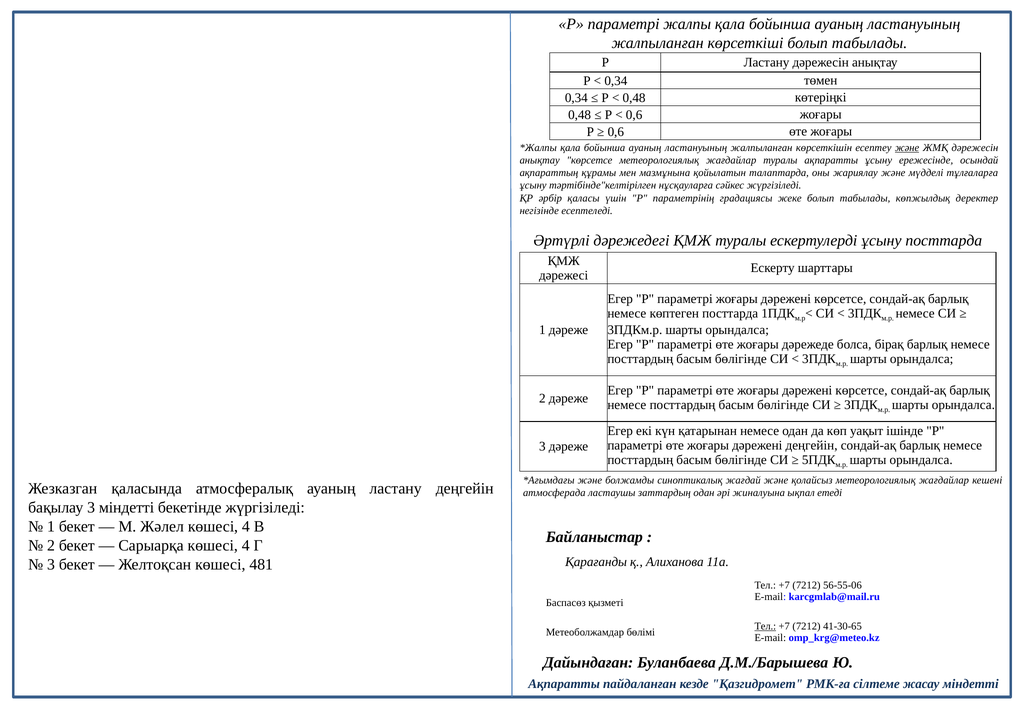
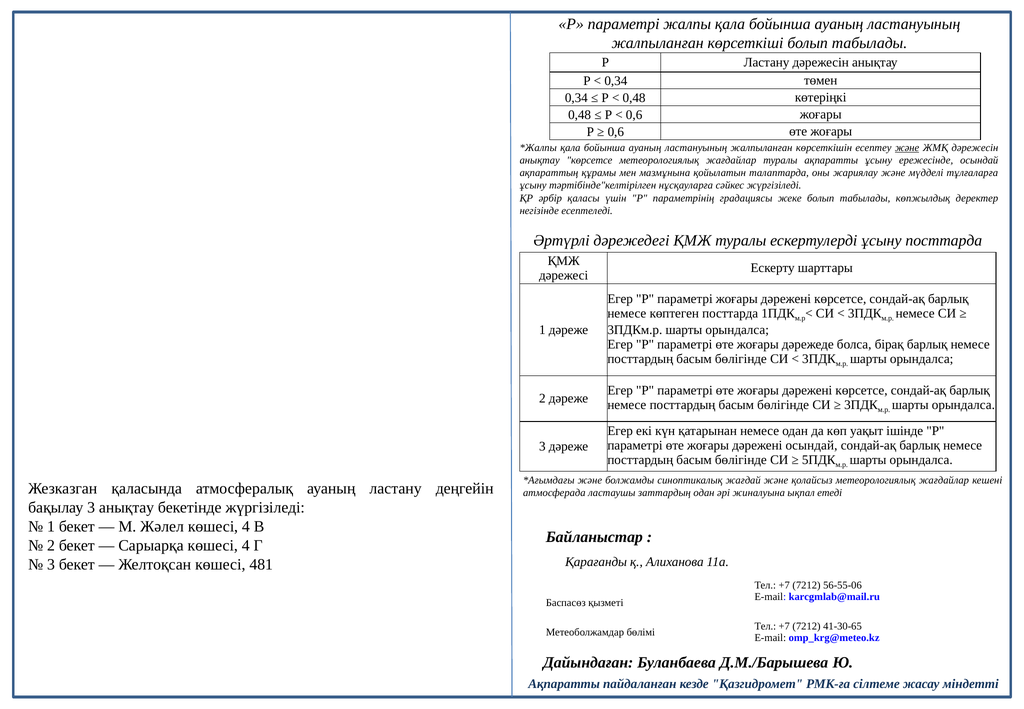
дәрежені деңгейін: деңгейін -> осындай
3 міндетті: міндетті -> анықтау
Тел at (765, 626) underline: present -> none
